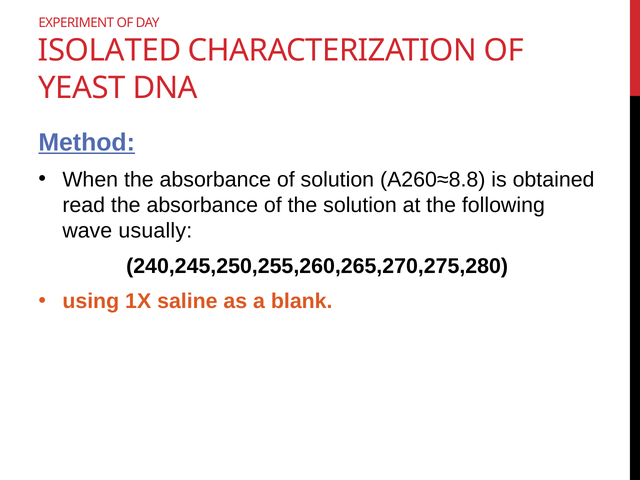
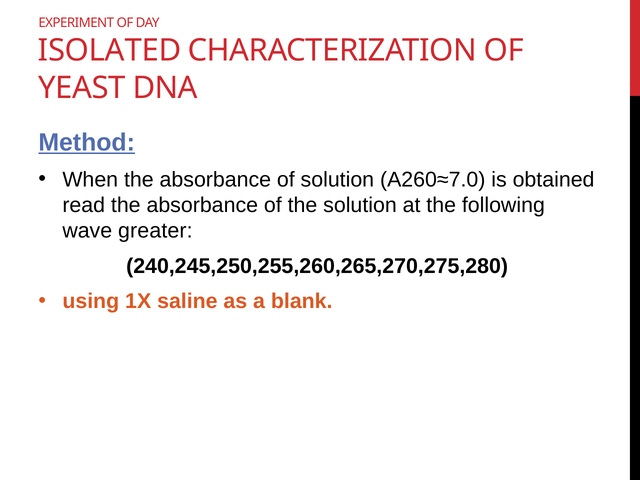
A260≈8.8: A260≈8.8 -> A260≈7.0
usually: usually -> greater
